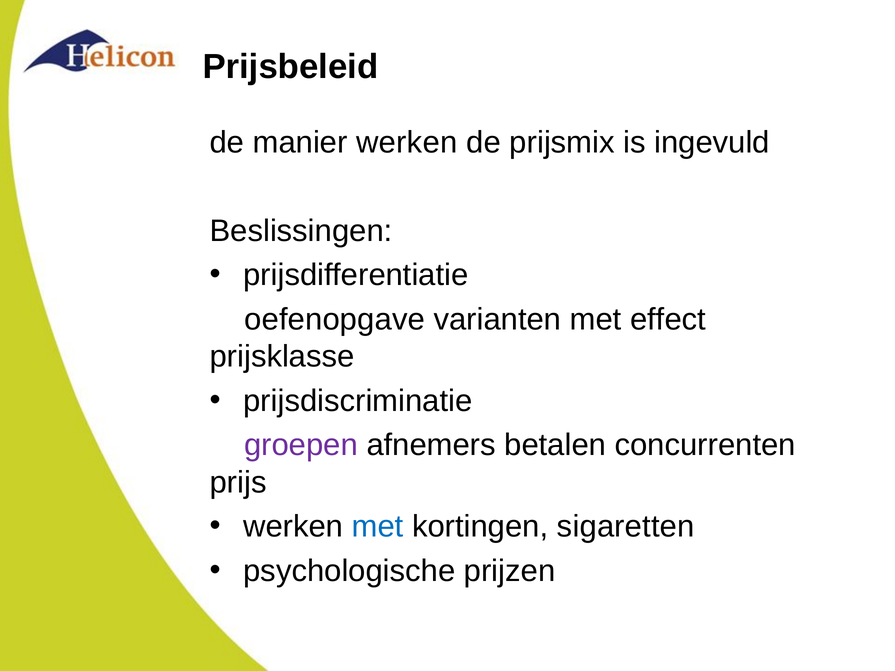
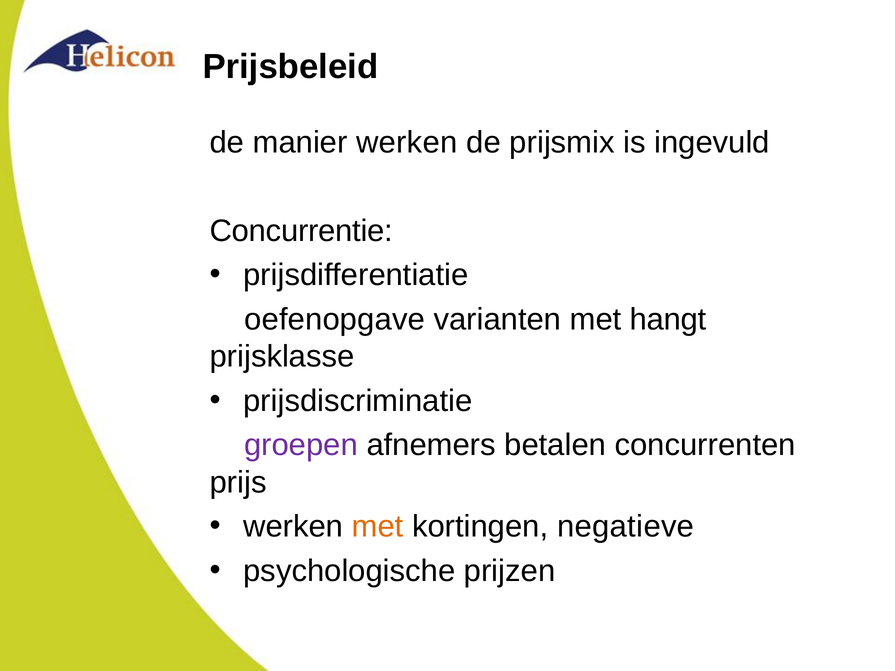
Beslissingen: Beslissingen -> Concurrentie
effect: effect -> hangt
met at (378, 527) colour: blue -> orange
sigaretten: sigaretten -> negatieve
